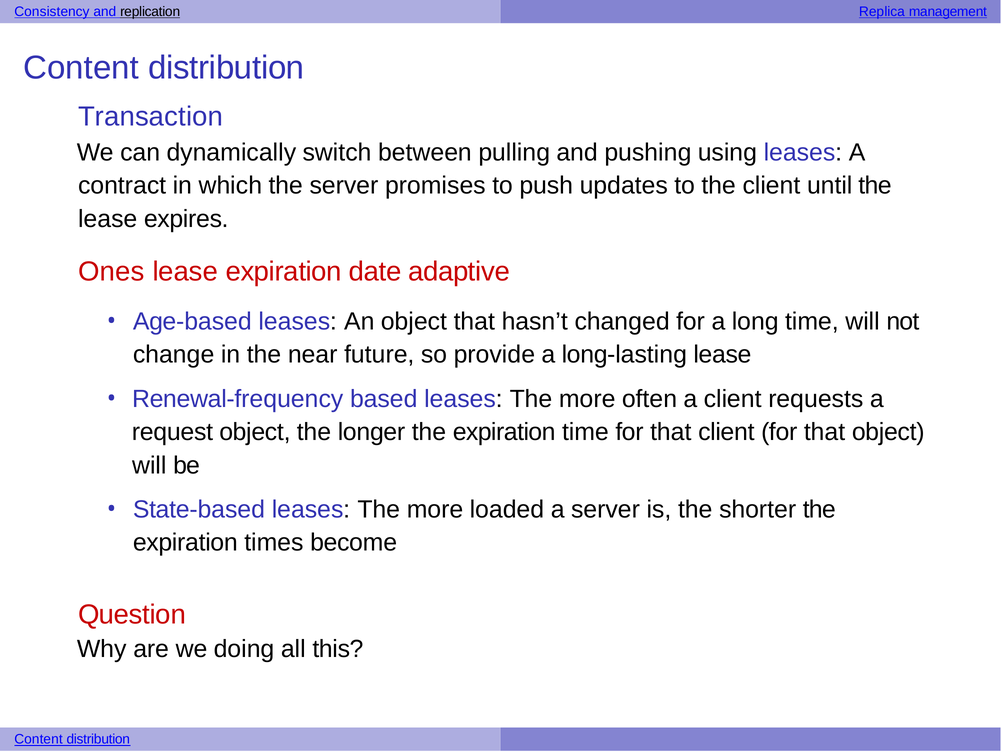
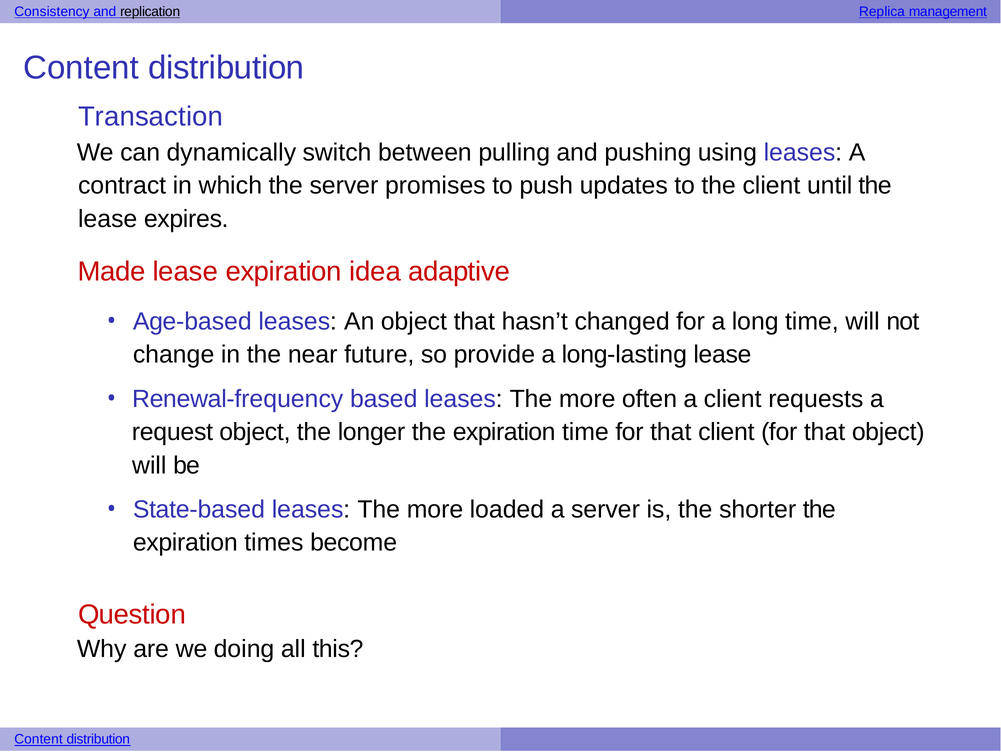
Ones: Ones -> Made
date: date -> idea
